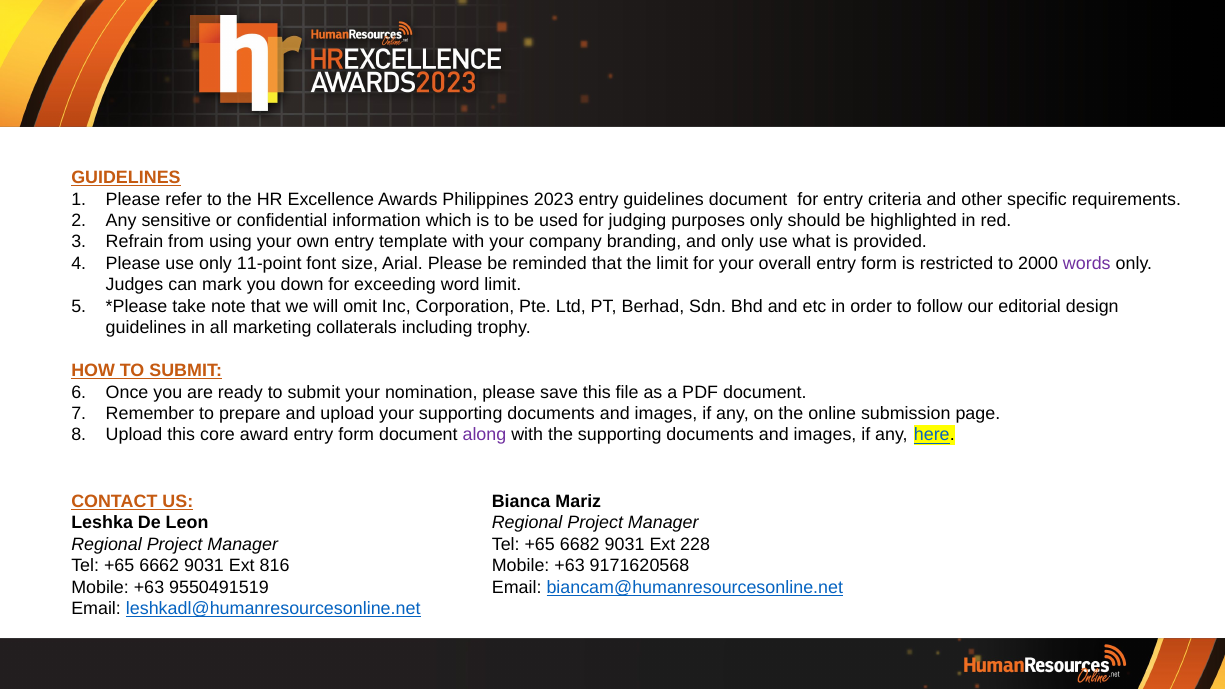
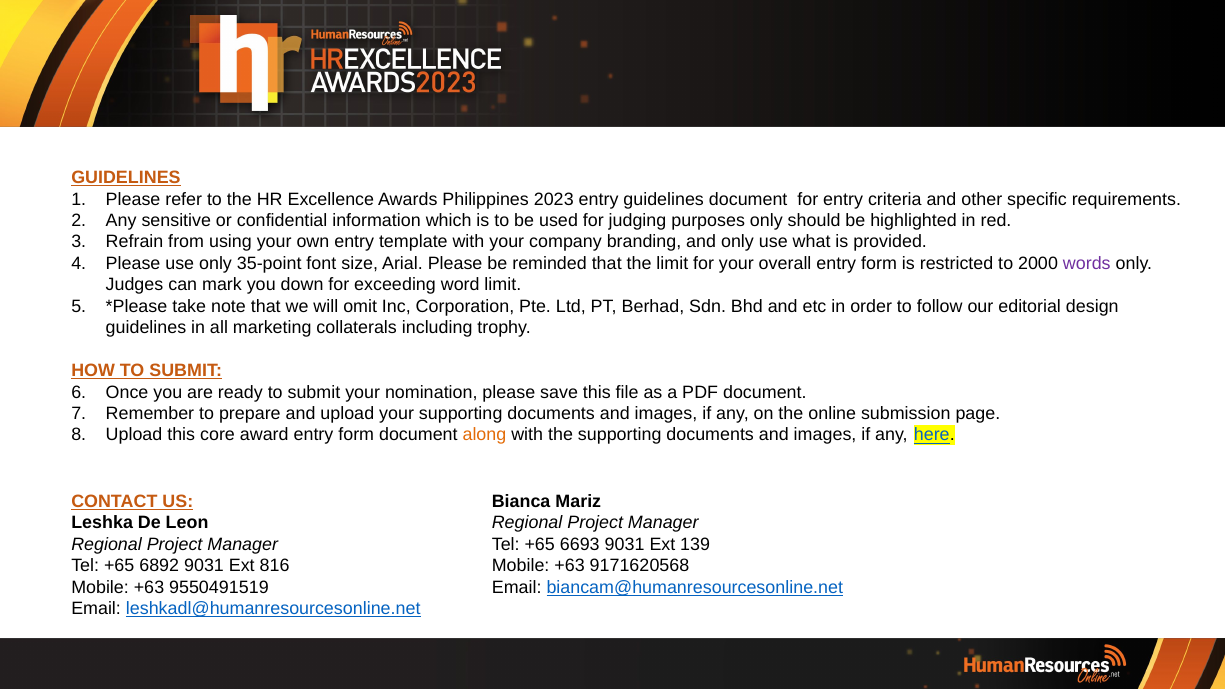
11-point: 11-point -> 35-point
along colour: purple -> orange
6682: 6682 -> 6693
228: 228 -> 139
6662: 6662 -> 6892
